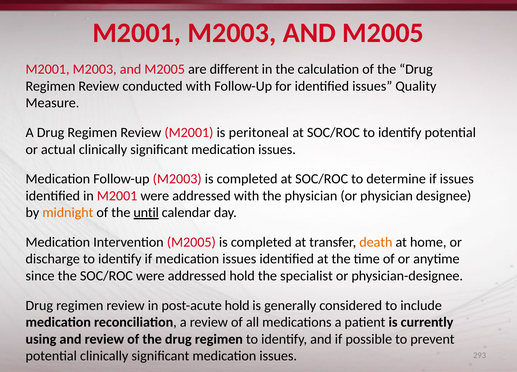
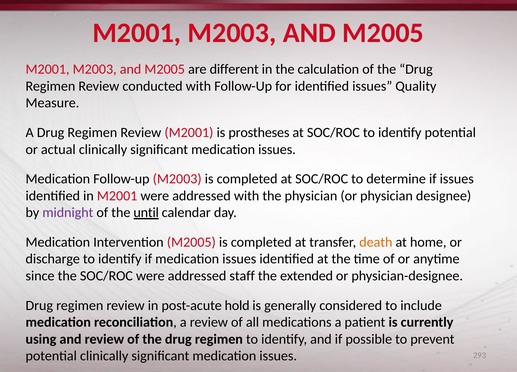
peritoneal: peritoneal -> prostheses
midnight colour: orange -> purple
addressed hold: hold -> staff
specialist: specialist -> extended
